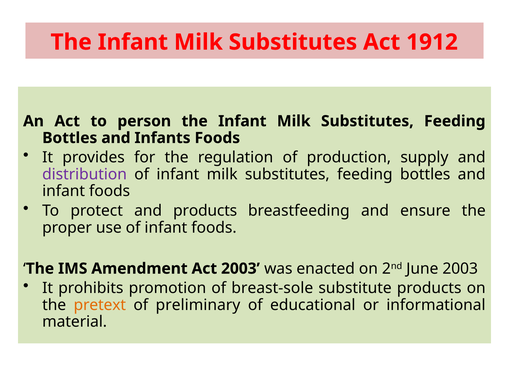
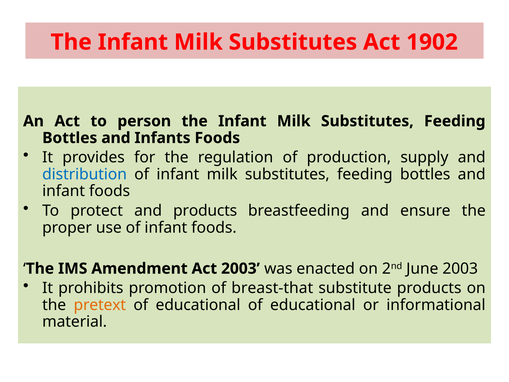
1912: 1912 -> 1902
distribution colour: purple -> blue
breast-sole: breast-sole -> breast-that
preliminary at (198, 305): preliminary -> educational
